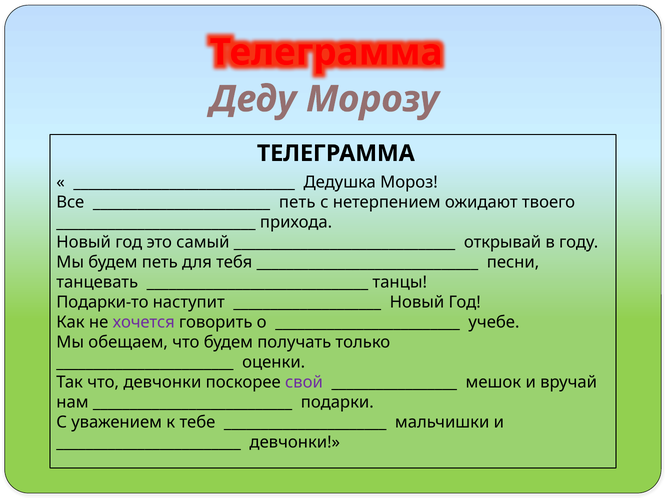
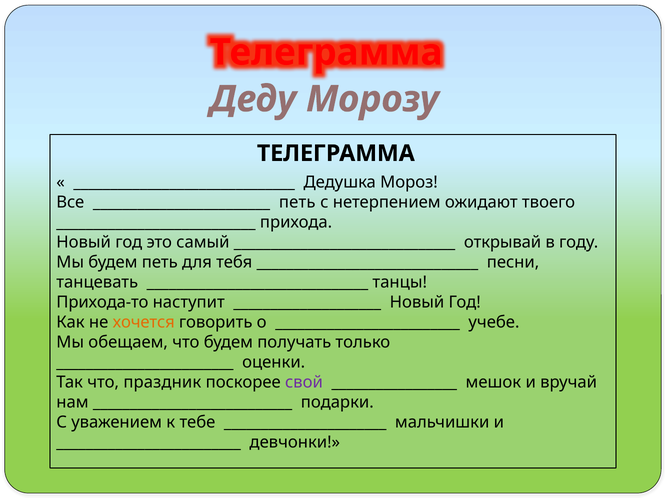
Подарки-то: Подарки-то -> Прихода-то
хочется colour: purple -> orange
что девчонки: девчонки -> праздник
